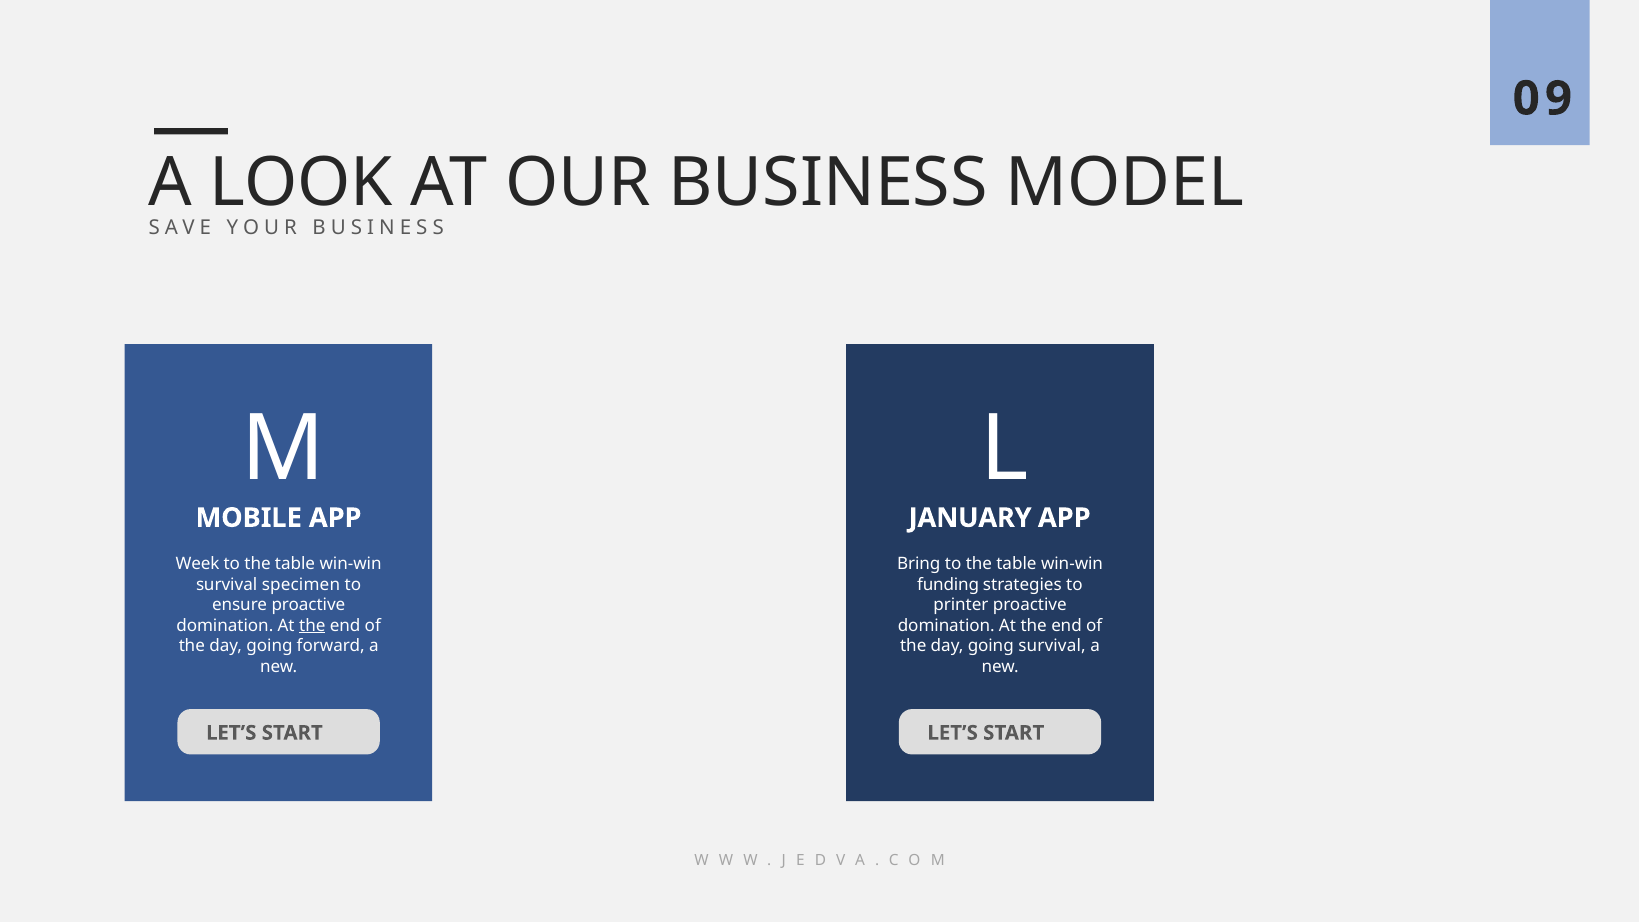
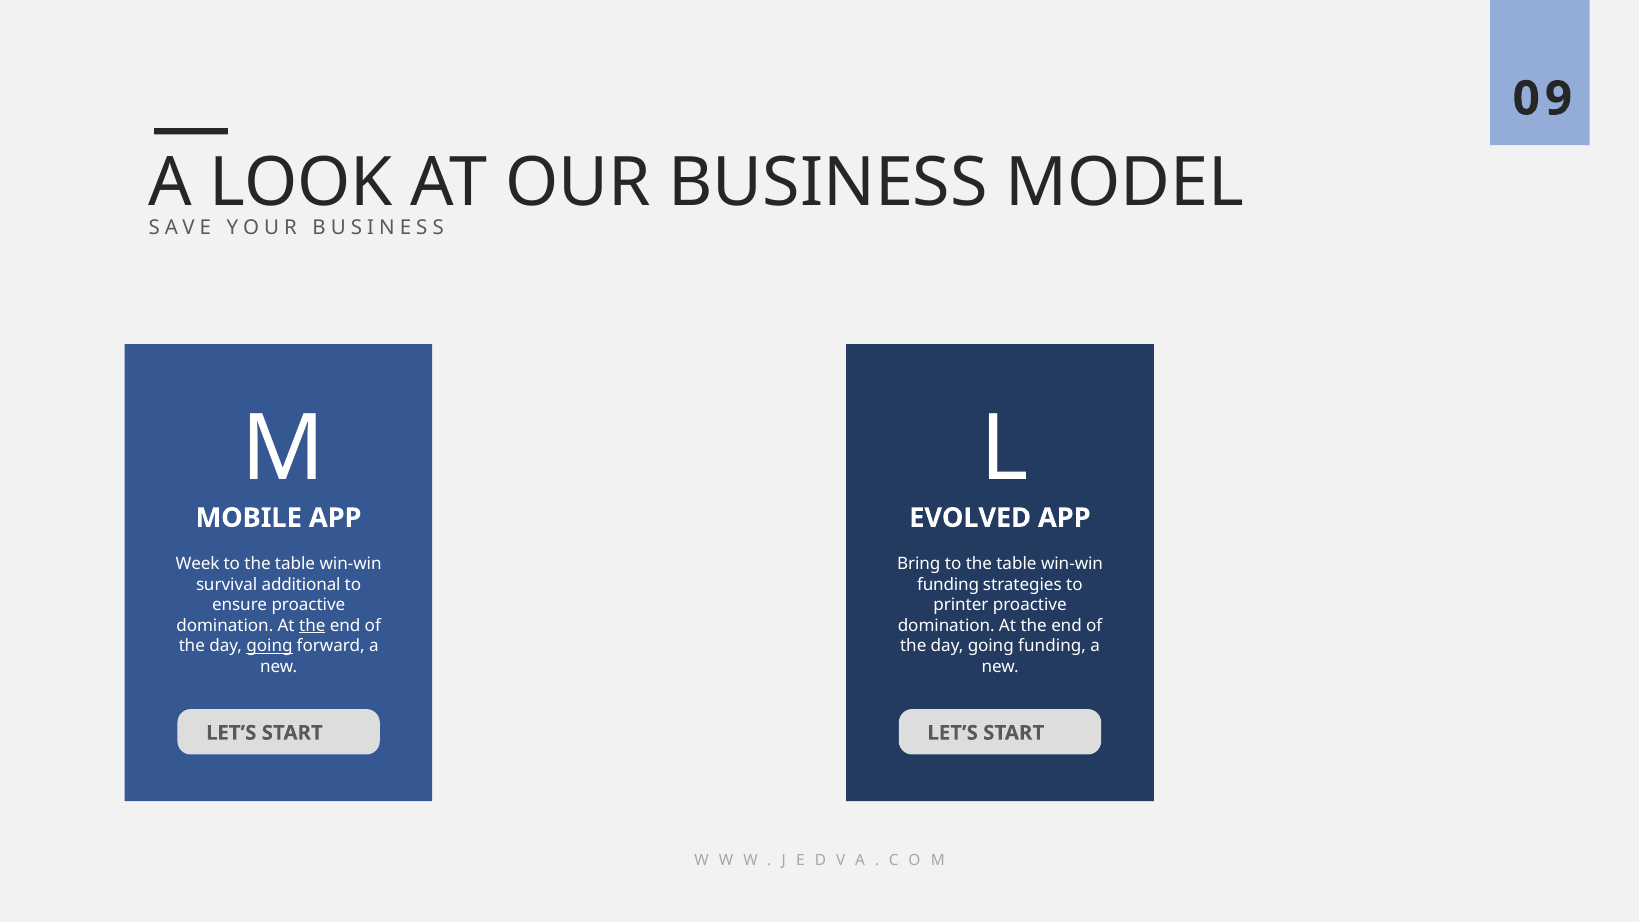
JANUARY: JANUARY -> EVOLVED
specimen: specimen -> additional
going at (269, 646) underline: none -> present
going survival: survival -> funding
